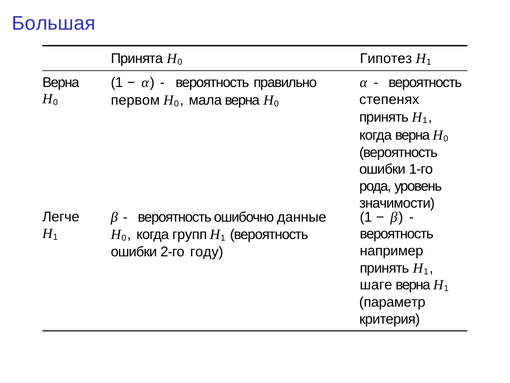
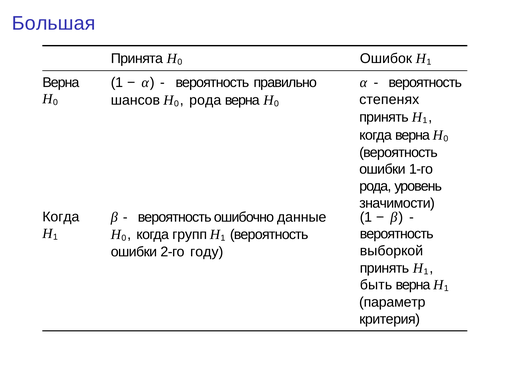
Гипотез: Гипотез -> Ошибок
первом: первом -> шансов
мала at (205, 100): мала -> рода
Легче at (61, 217): Легче -> Когда
например: например -> выборкой
шаге: шаге -> быть
